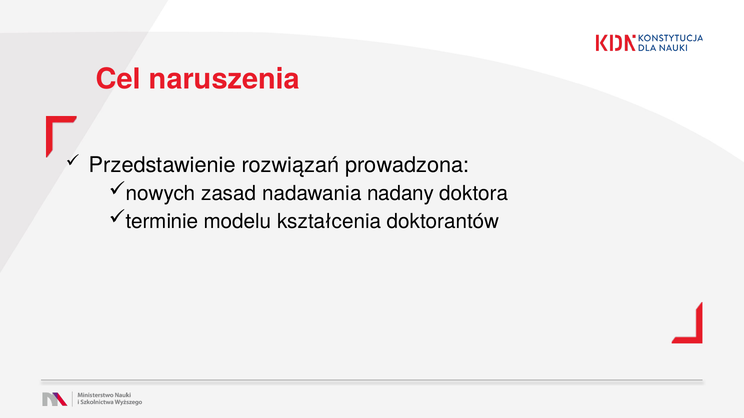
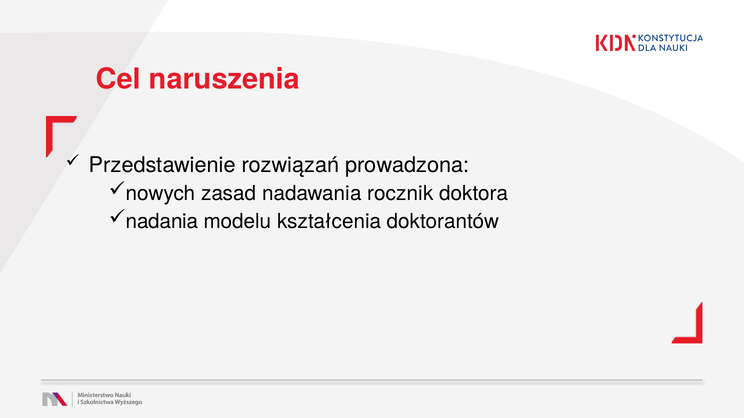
nadany: nadany -> rocznik
terminie: terminie -> nadania
